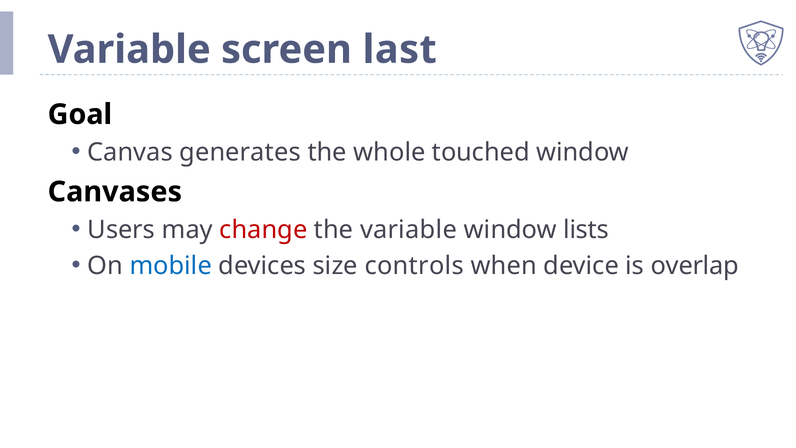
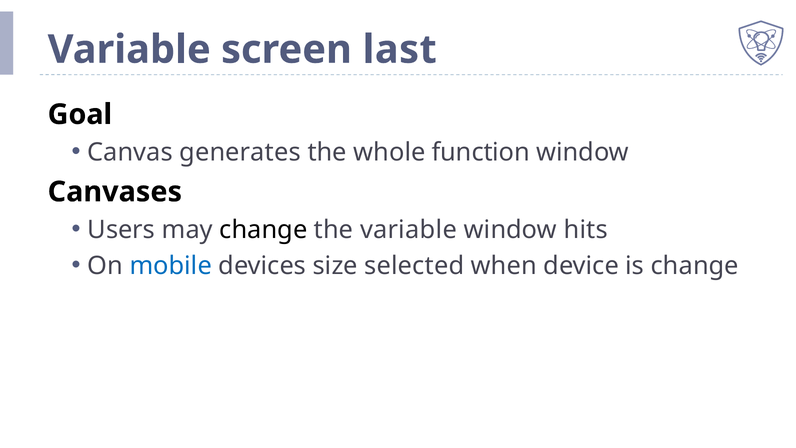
touched: touched -> function
change at (263, 230) colour: red -> black
lists: lists -> hits
controls: controls -> selected
is overlap: overlap -> change
